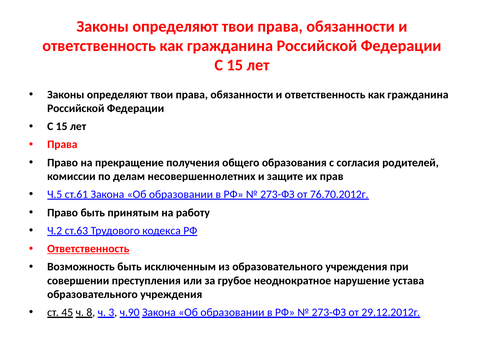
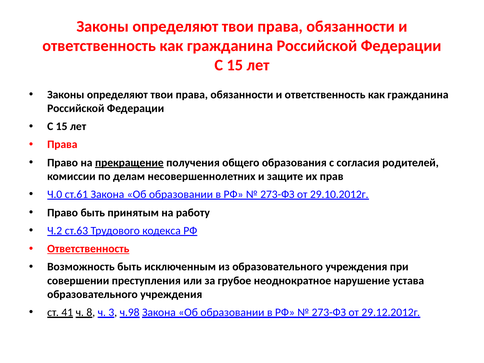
прекращение underline: none -> present
Ч.5: Ч.5 -> Ч.0
76.70.2012г: 76.70.2012г -> 29.10.2012г
45: 45 -> 41
ч.90: ч.90 -> ч.98
